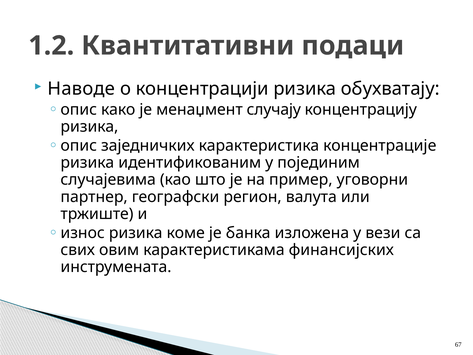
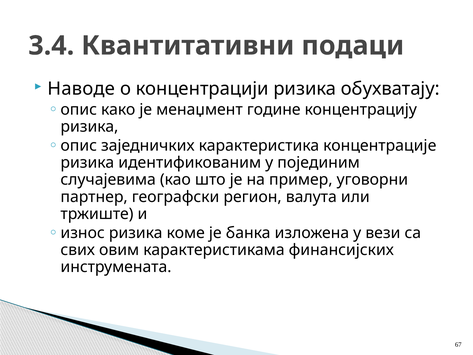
1.2: 1.2 -> 3.4
случају: случају -> године
